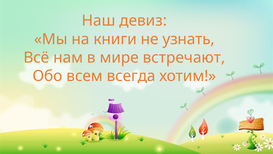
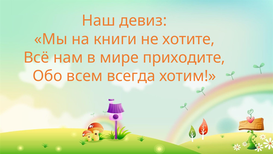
узнать: узнать -> хотите
встречают: встречают -> приходите
